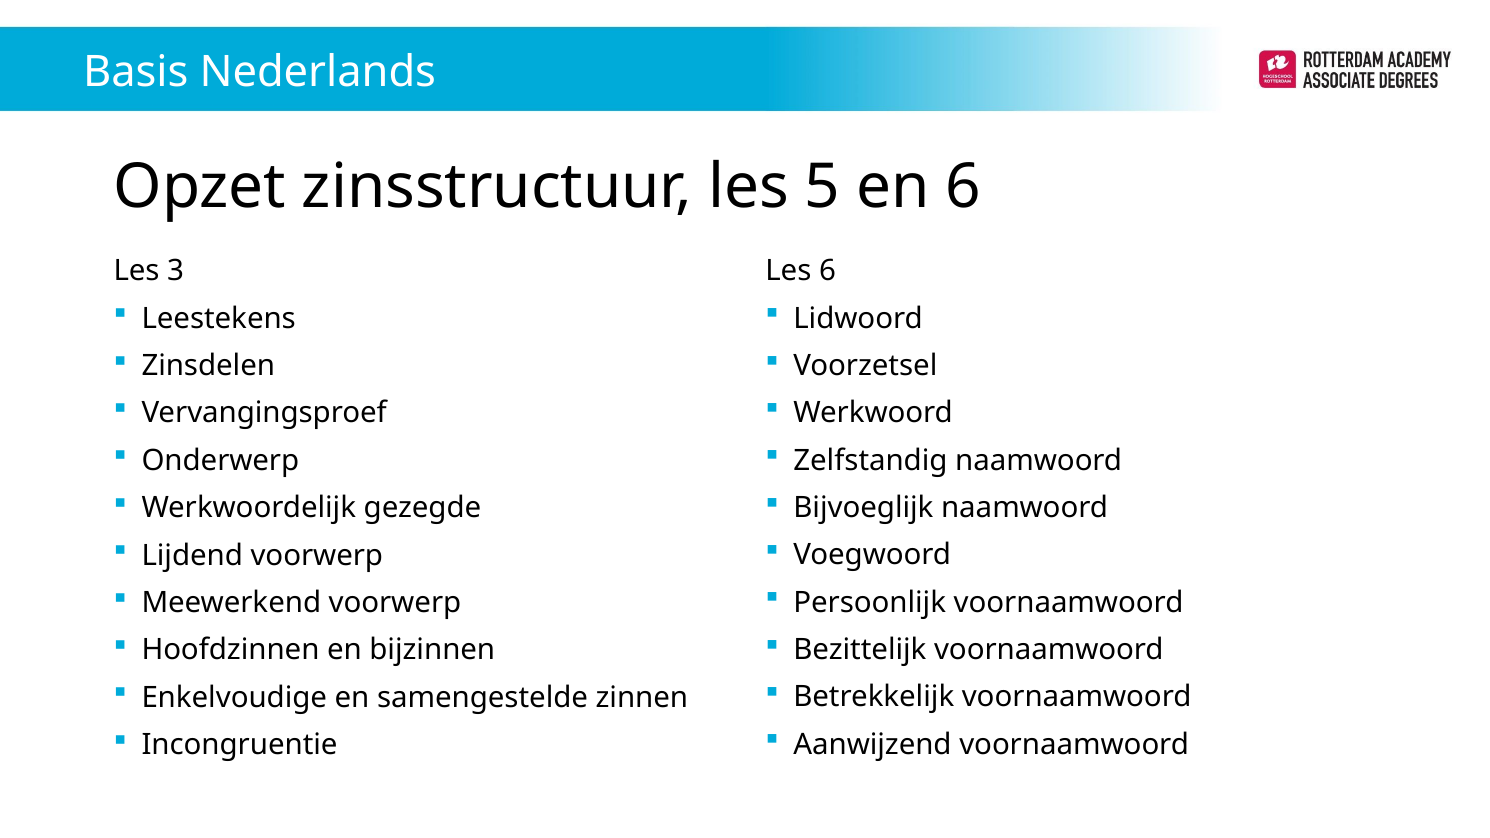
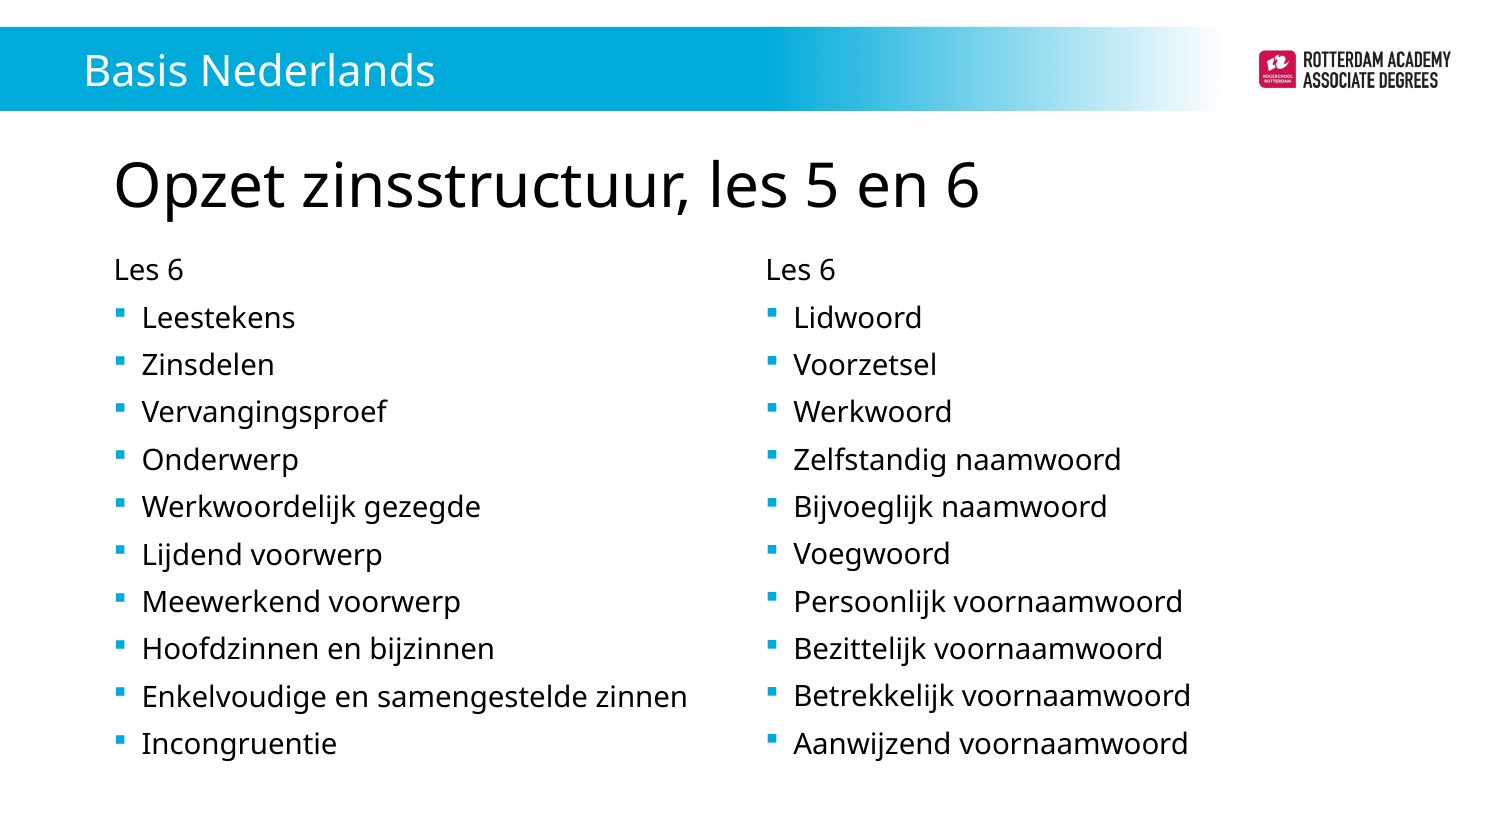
3 at (176, 271): 3 -> 6
